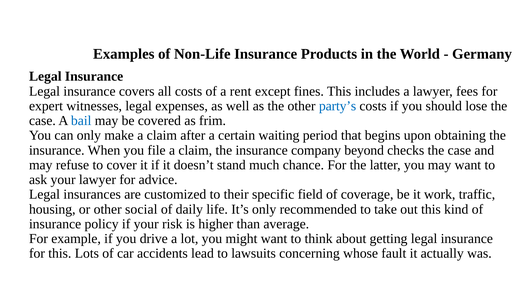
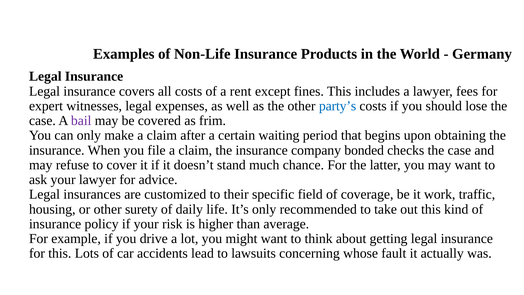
bail colour: blue -> purple
beyond: beyond -> bonded
social: social -> surety
